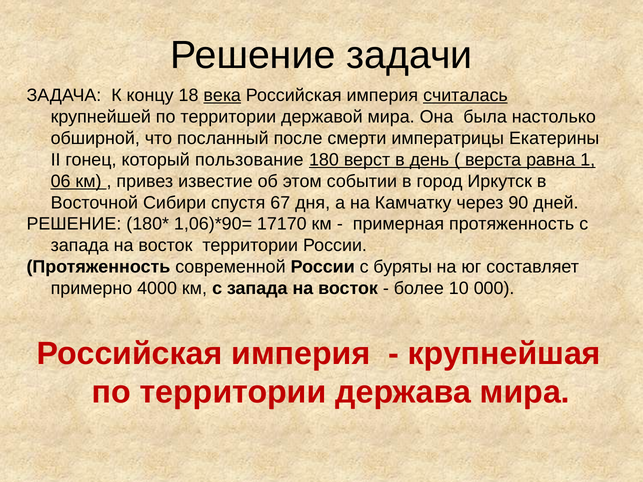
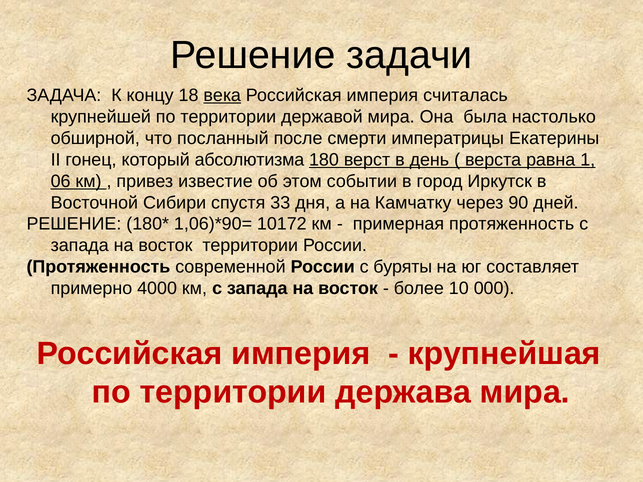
считалась underline: present -> none
пользование: пользование -> абсолютизма
67: 67 -> 33
17170: 17170 -> 10172
